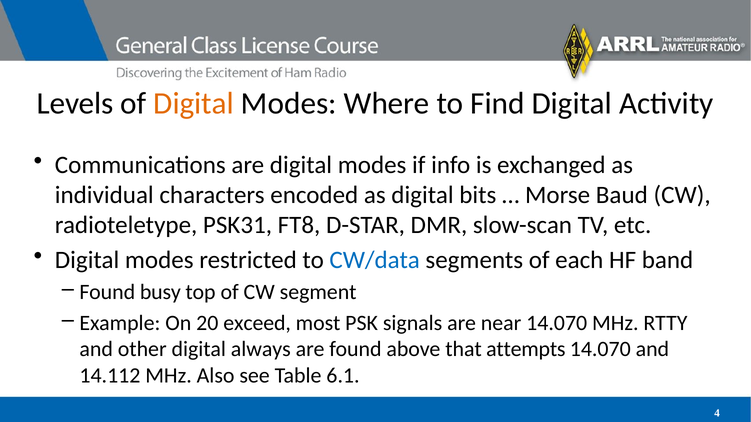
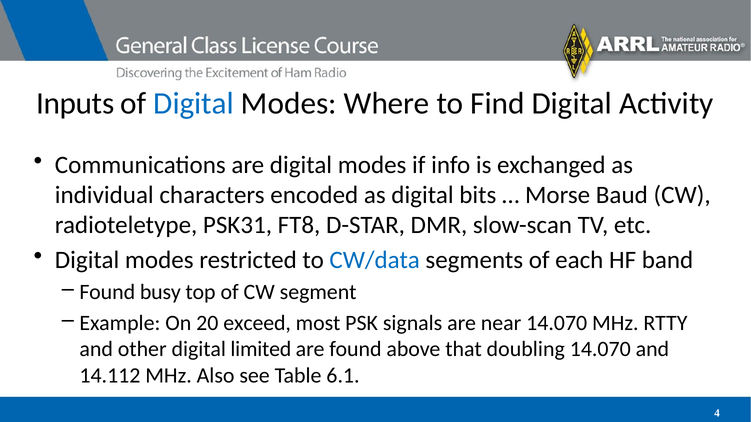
Levels: Levels -> Inputs
Digital at (194, 104) colour: orange -> blue
always: always -> limited
attempts: attempts -> doubling
